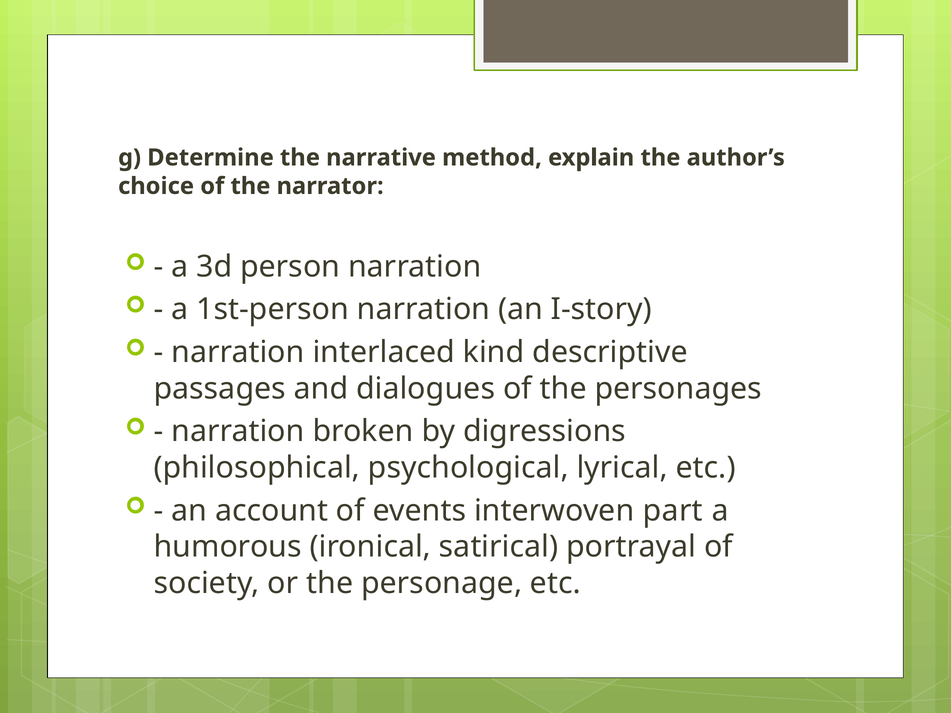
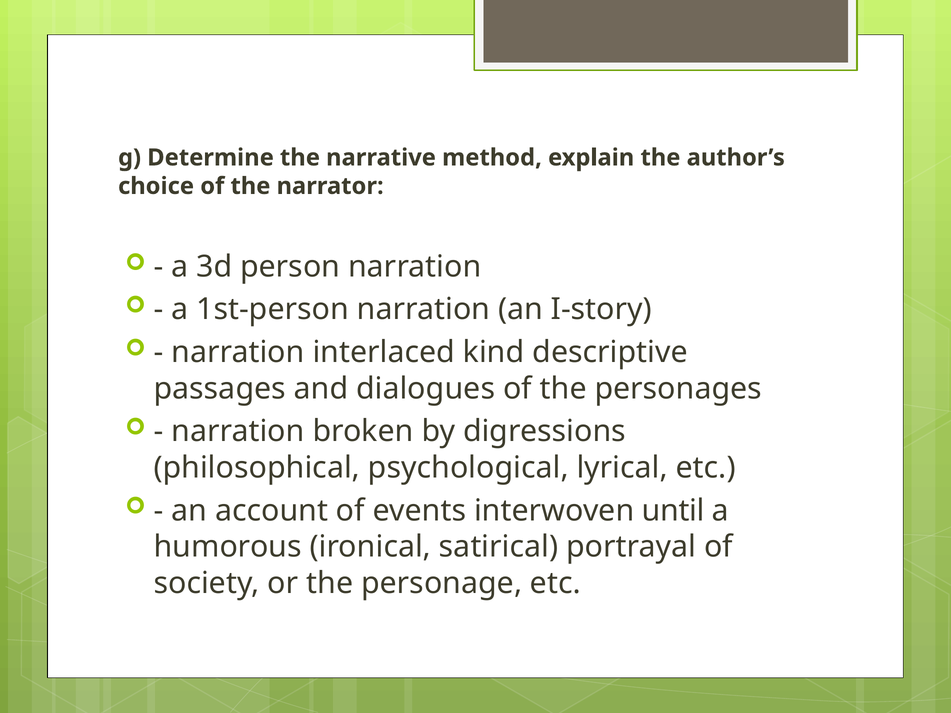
part: part -> until
